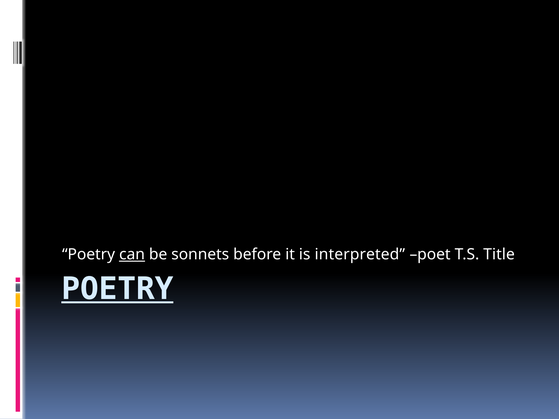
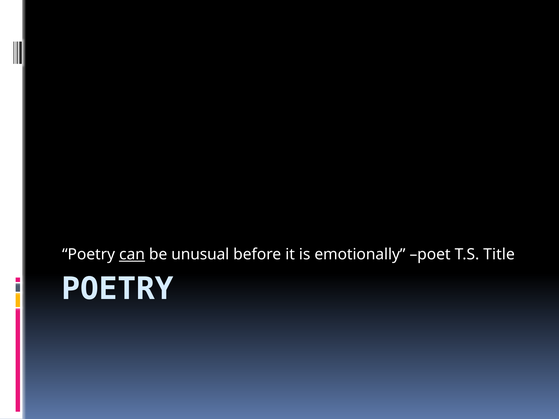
sonnets: sonnets -> unusual
interpreted: interpreted -> emotionally
POETRY at (117, 289) underline: present -> none
